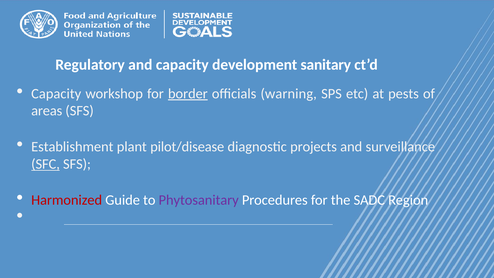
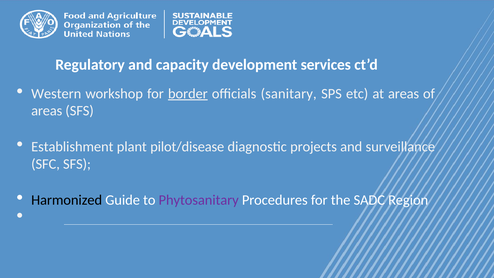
sanitary: sanitary -> services
Capacity at (56, 94): Capacity -> Western
warning: warning -> sanitary
at pests: pests -> areas
SFC underline: present -> none
Harmonized colour: red -> black
